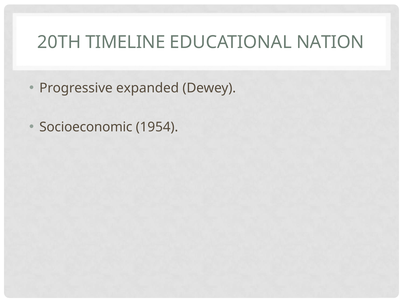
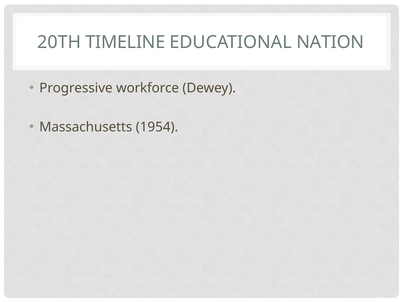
expanded: expanded -> workforce
Socioeconomic: Socioeconomic -> Massachusetts
